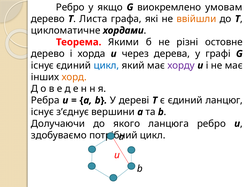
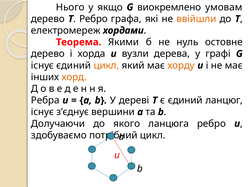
Ребро at (70, 7): Ребро -> Нього
Листа at (93, 19): Листа -> Ребро
цикломатичне: цикломатичне -> електромереж
різні: різні -> нуль
через: через -> вузли
цикл at (106, 66) colour: blue -> orange
хорду colour: purple -> orange
